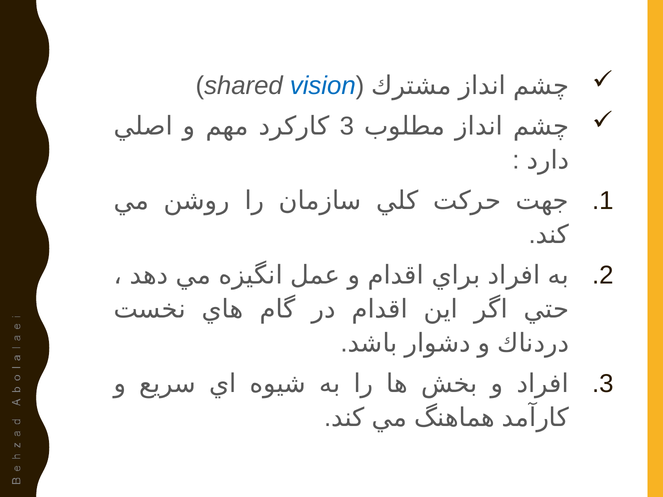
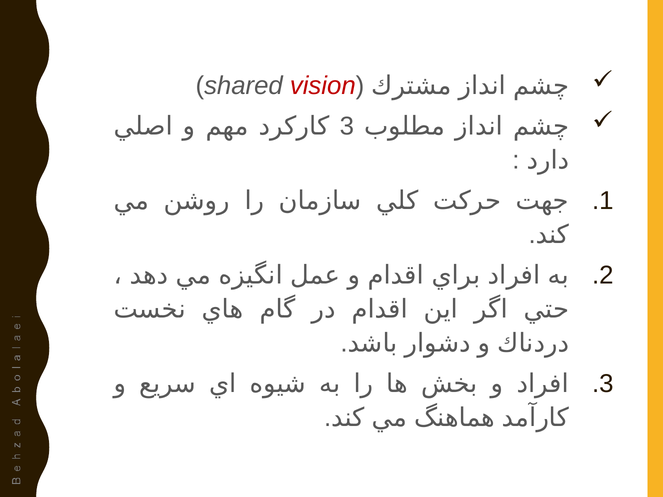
vision colour: blue -> red
